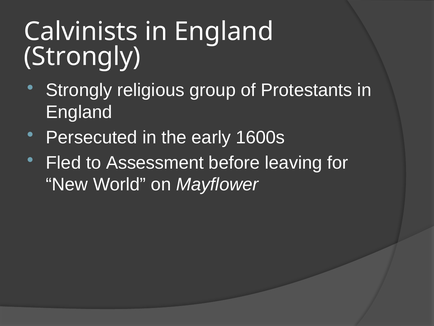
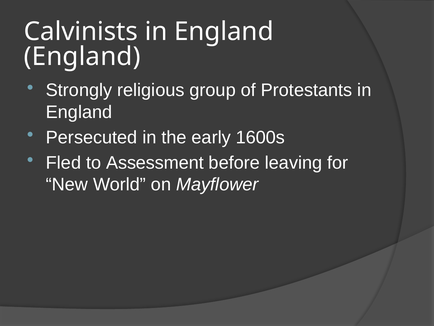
Strongly at (82, 56): Strongly -> England
